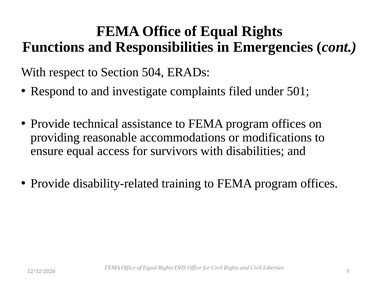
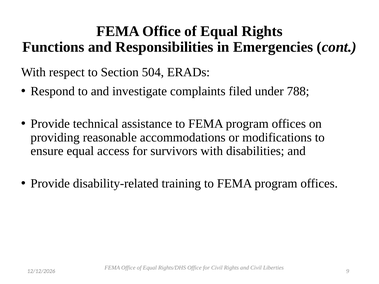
501: 501 -> 788
